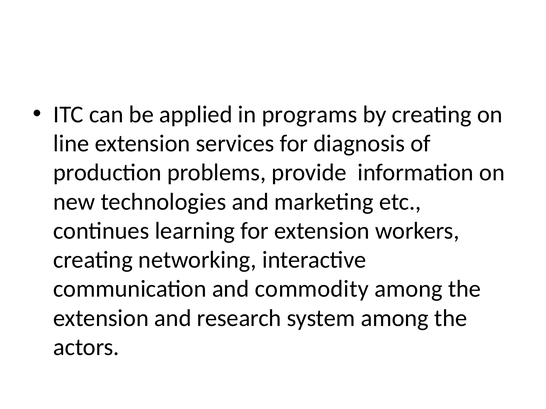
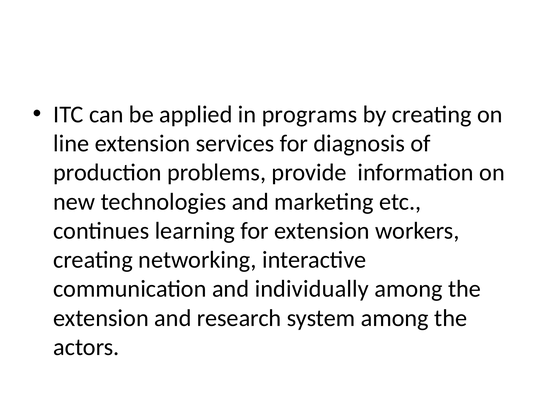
commodity: commodity -> individually
